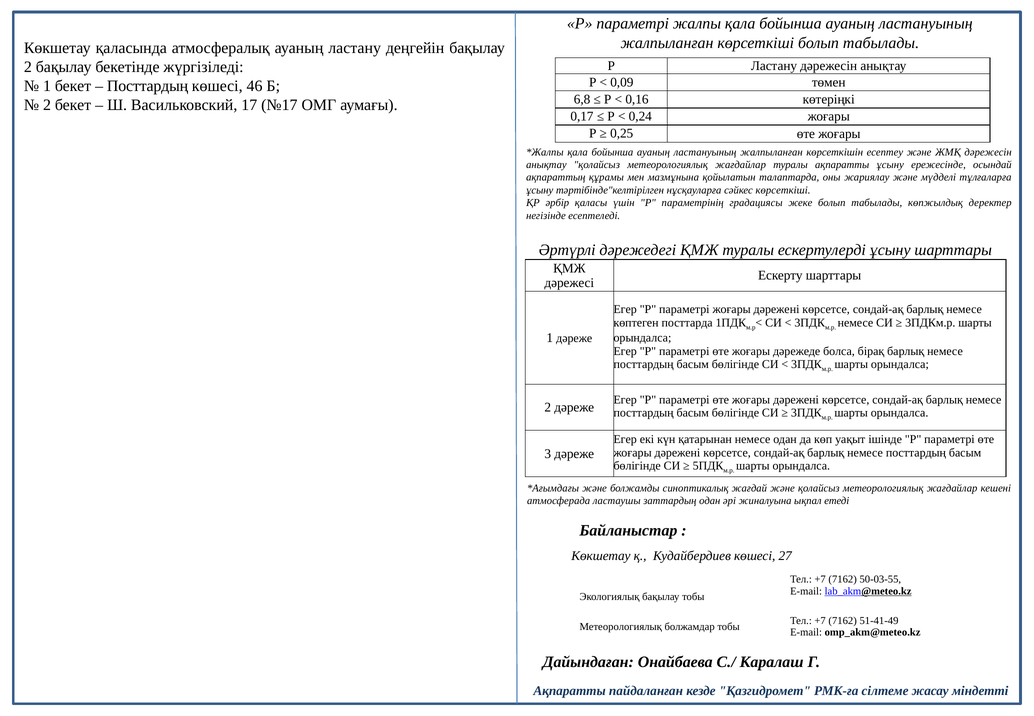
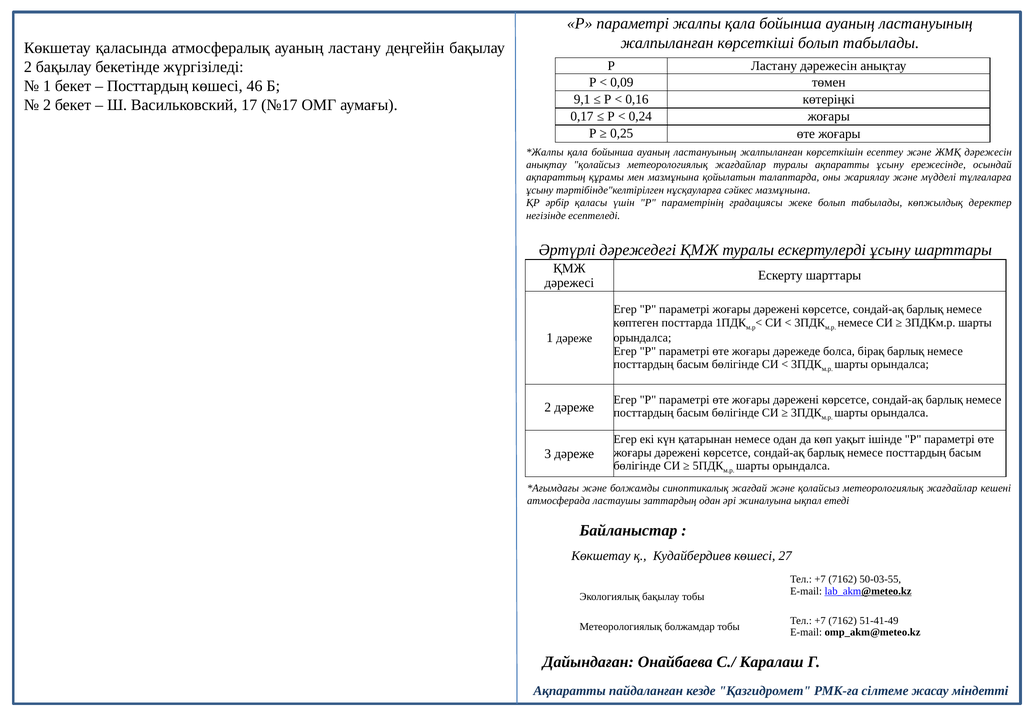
6,8: 6,8 -> 9,1
сәйкес көрсеткіші: көрсеткіші -> мазмұнына
